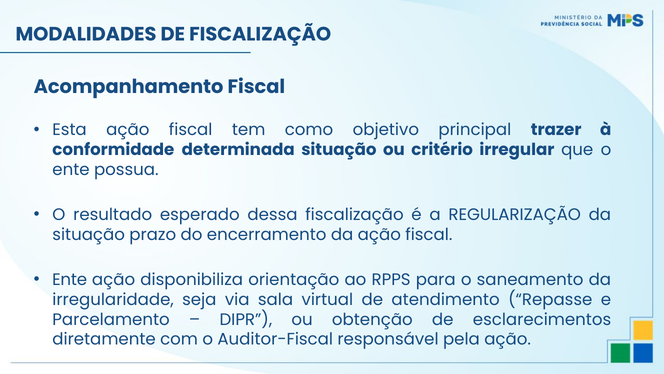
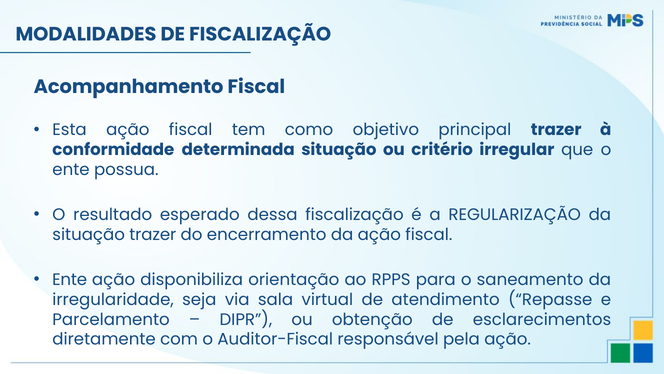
situação prazo: prazo -> trazer
